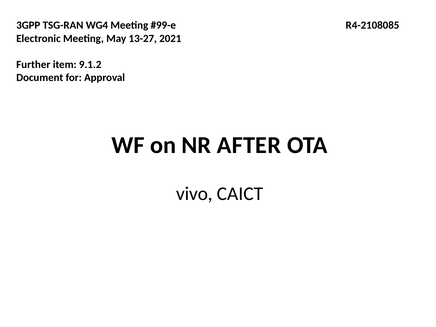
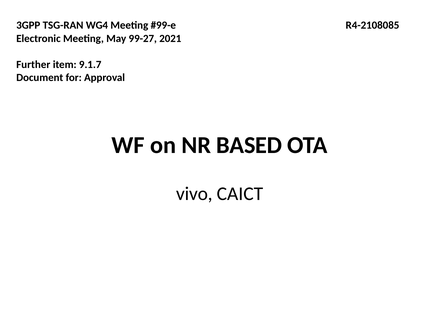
13-27: 13-27 -> 99-27
9.1.2: 9.1.2 -> 9.1.7
AFTER: AFTER -> BASED
